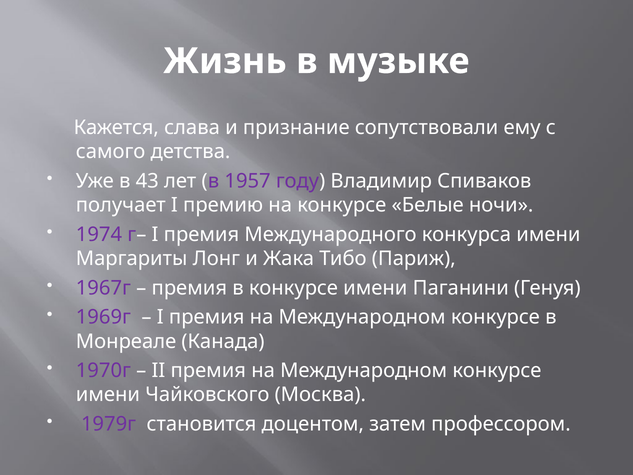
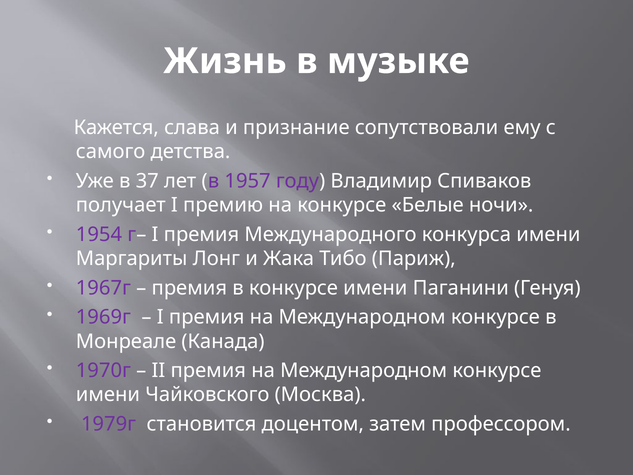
43: 43 -> 37
1974: 1974 -> 1954
